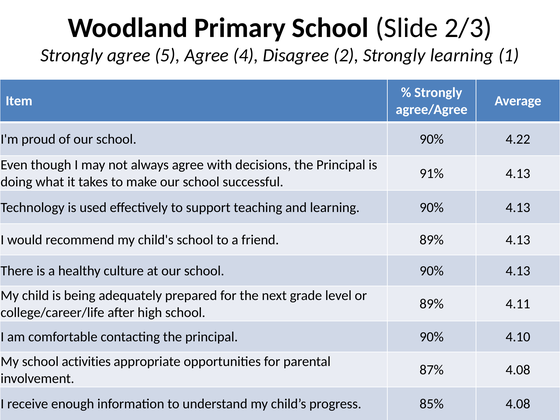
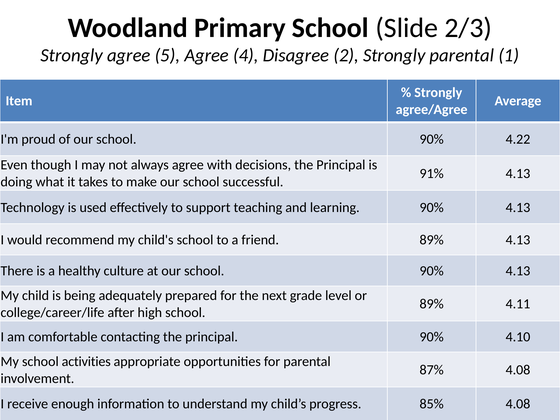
Strongly learning: learning -> parental
